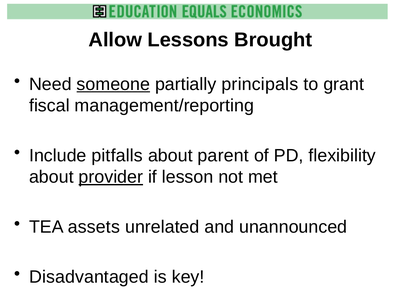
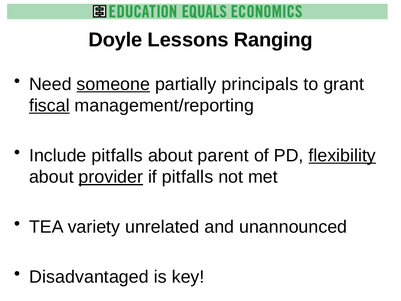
Allow: Allow -> Doyle
Brought: Brought -> Ranging
fiscal underline: none -> present
flexibility underline: none -> present
if lesson: lesson -> pitfalls
assets: assets -> variety
